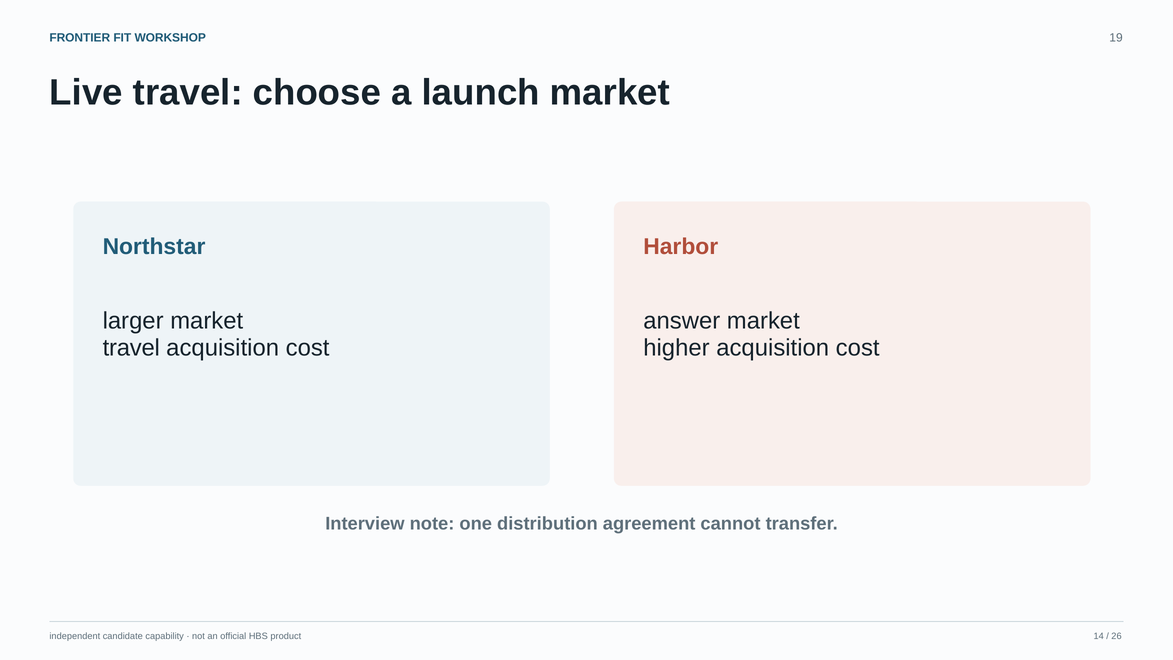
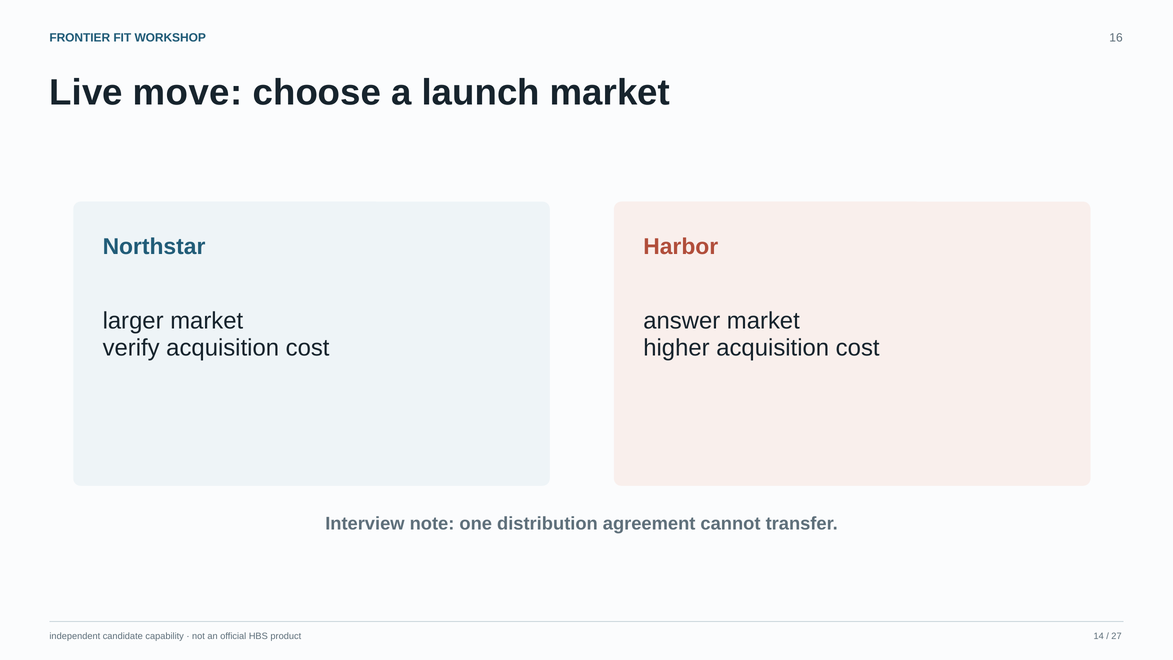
19: 19 -> 16
Live travel: travel -> move
travel at (131, 348): travel -> verify
26: 26 -> 27
